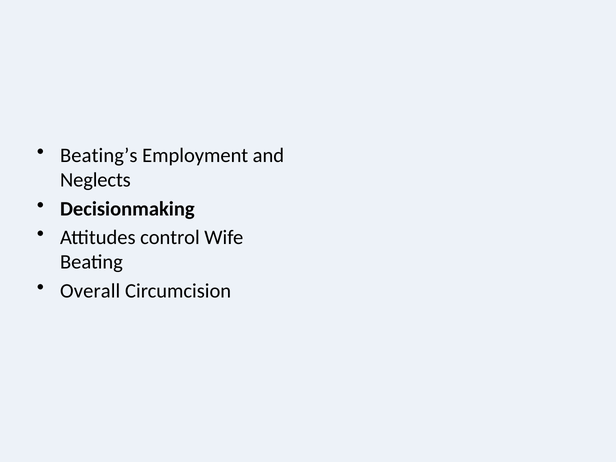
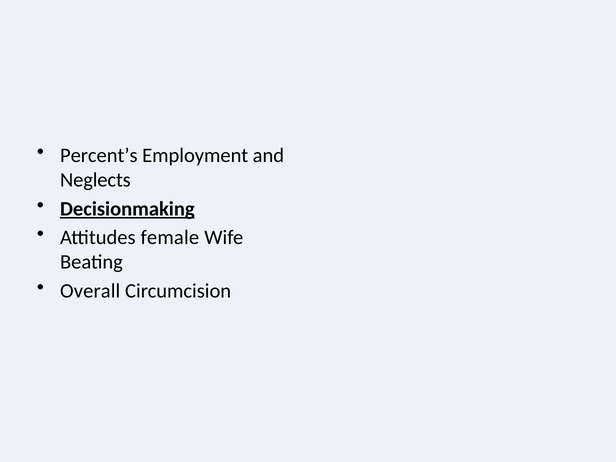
Beating’s: Beating’s -> Percent’s
Decisionmaking underline: none -> present
control: control -> female
